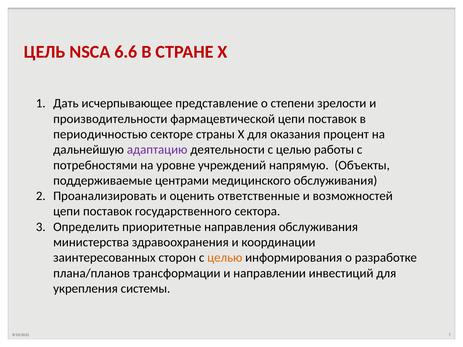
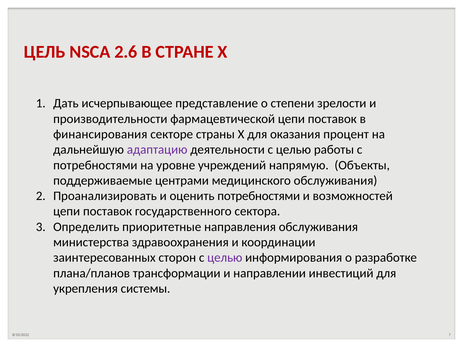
6.6: 6.6 -> 2.6
периодичностью: периодичностью -> финансирования
оценить ответственные: ответственные -> потребностями
целью at (225, 258) colour: orange -> purple
